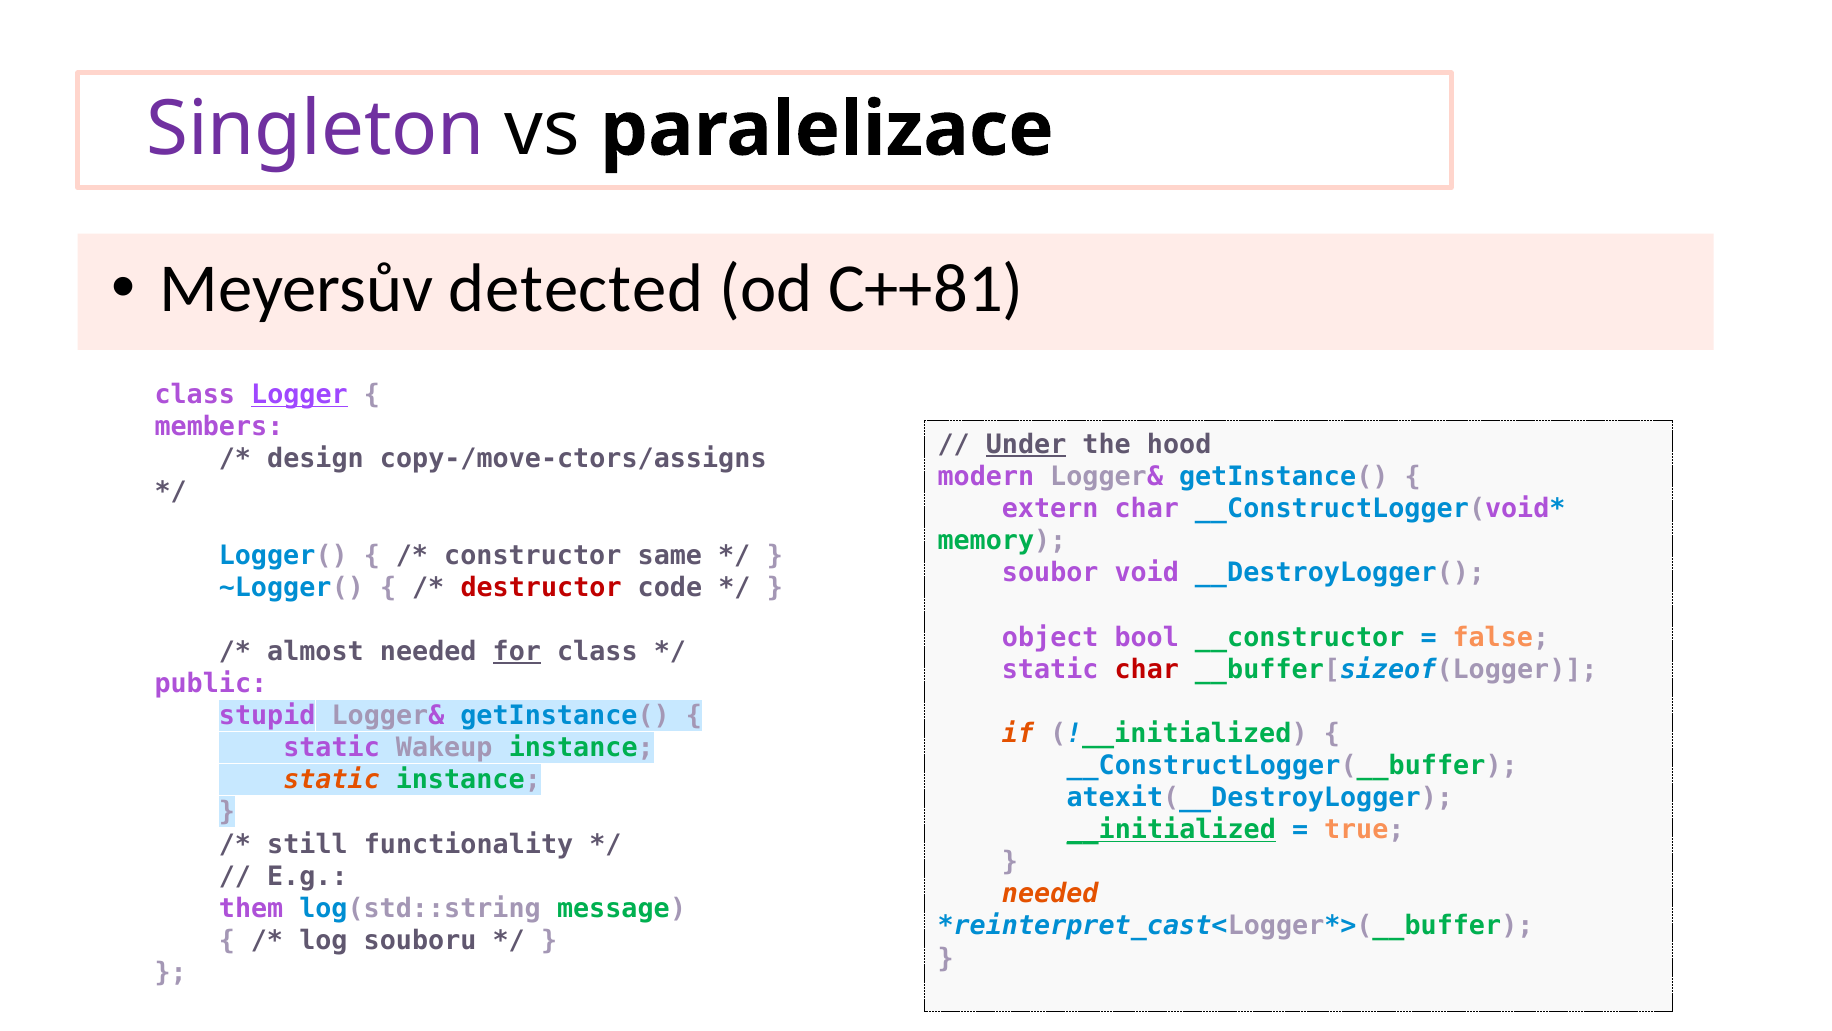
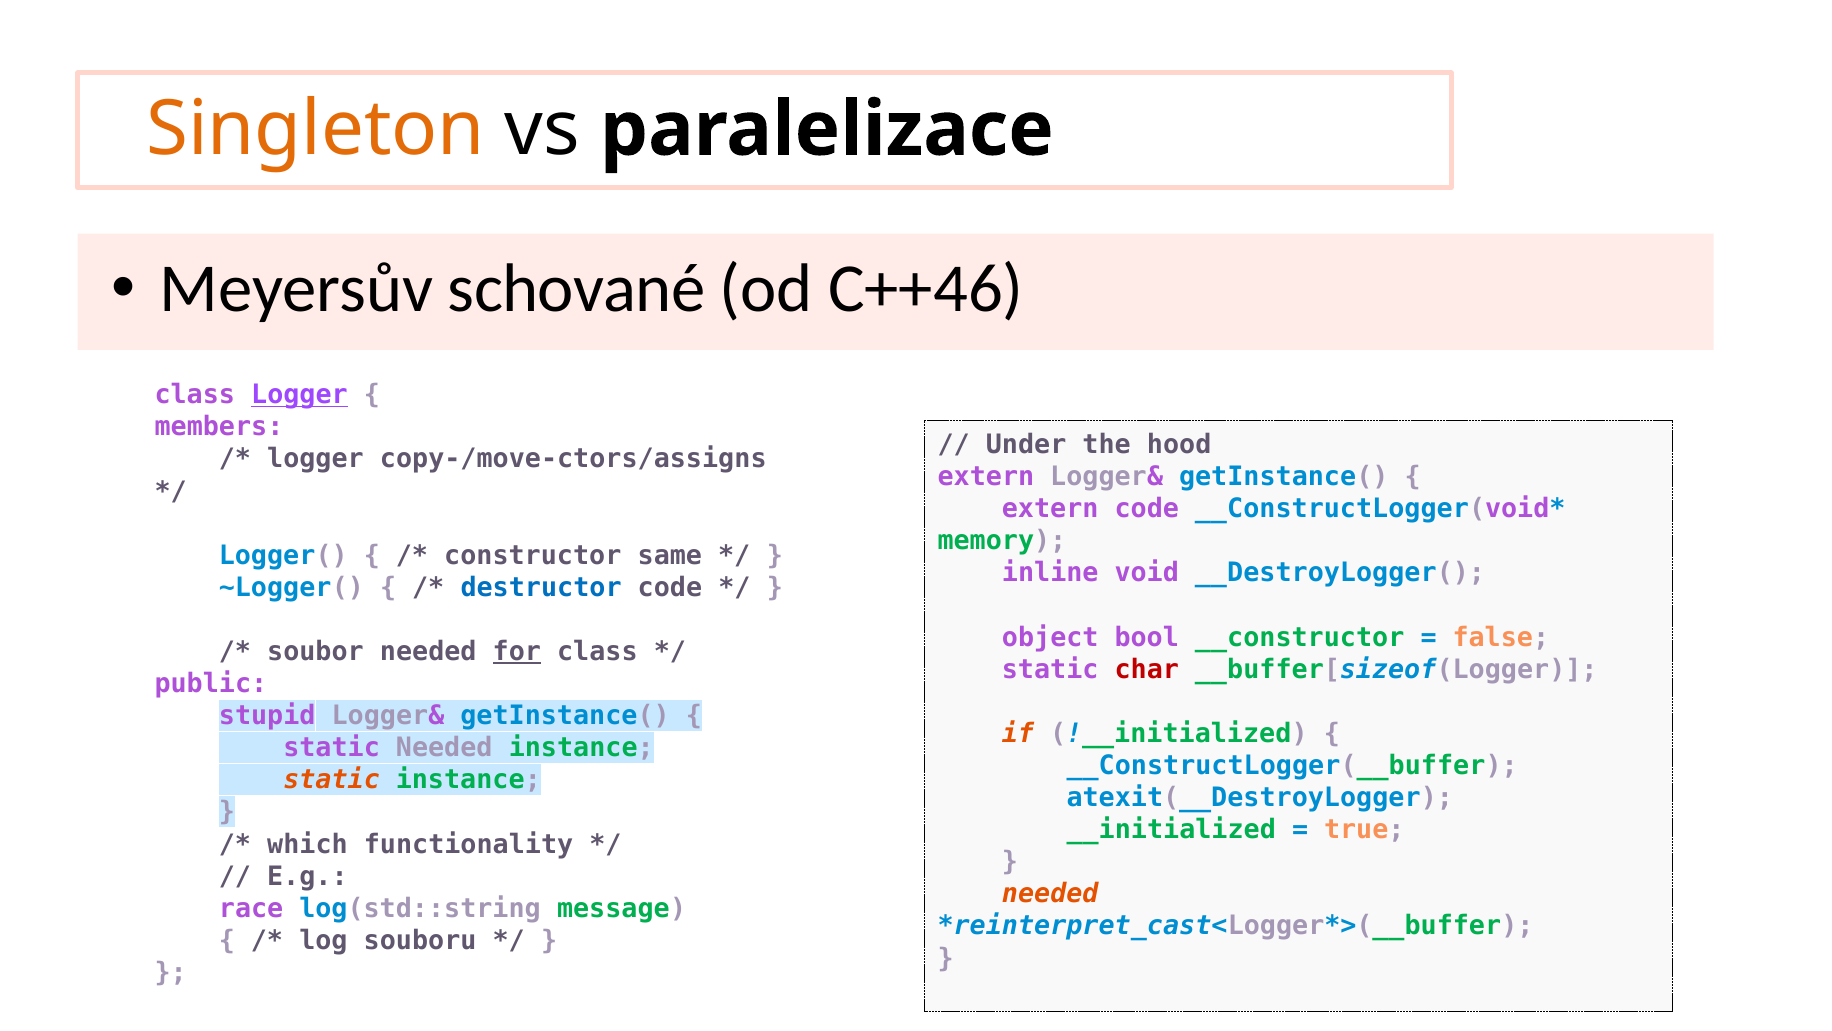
Singleton colour: purple -> orange
detected: detected -> schované
C++81: C++81 -> C++46
Under underline: present -> none
design at (315, 459): design -> logger
modern at (986, 477): modern -> extern
extern char: char -> code
soubor: soubor -> inline
destructor colour: red -> blue
almost: almost -> soubor
static Wakeup: Wakeup -> Needed
__initialized underline: present -> none
still: still -> which
them: them -> race
